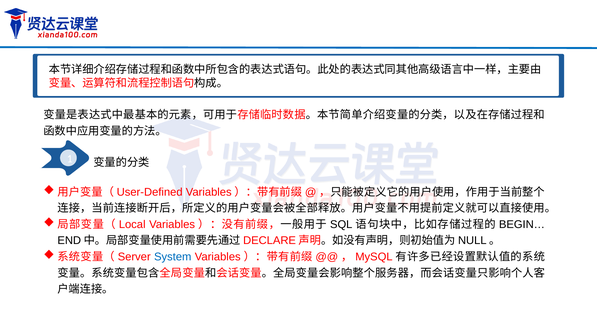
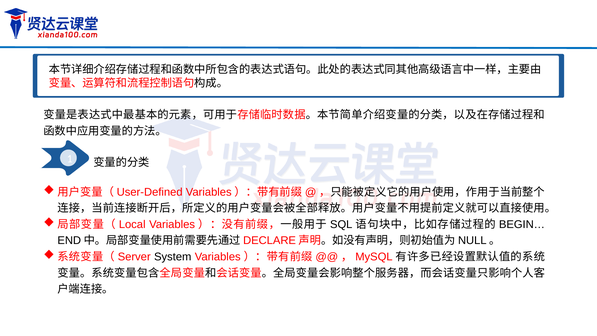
System colour: blue -> black
